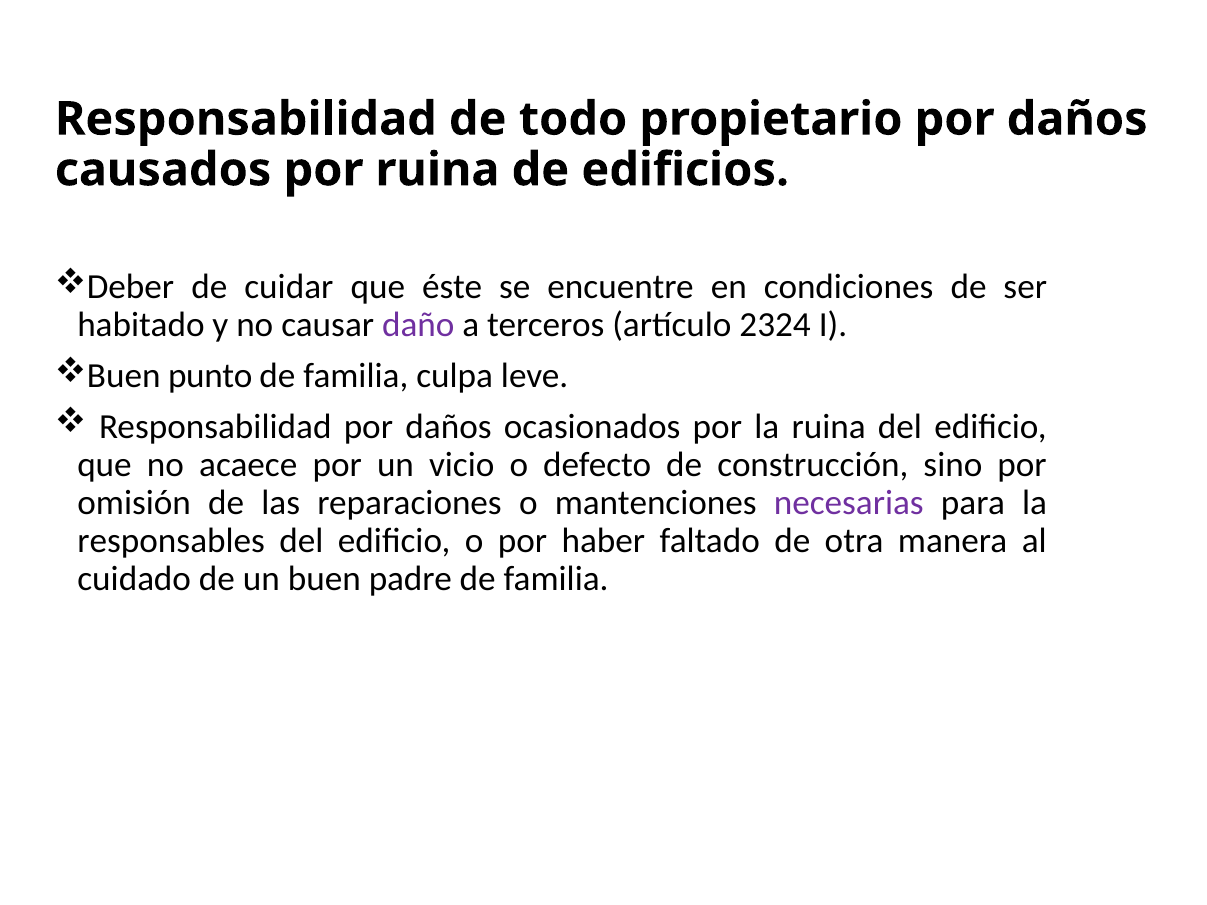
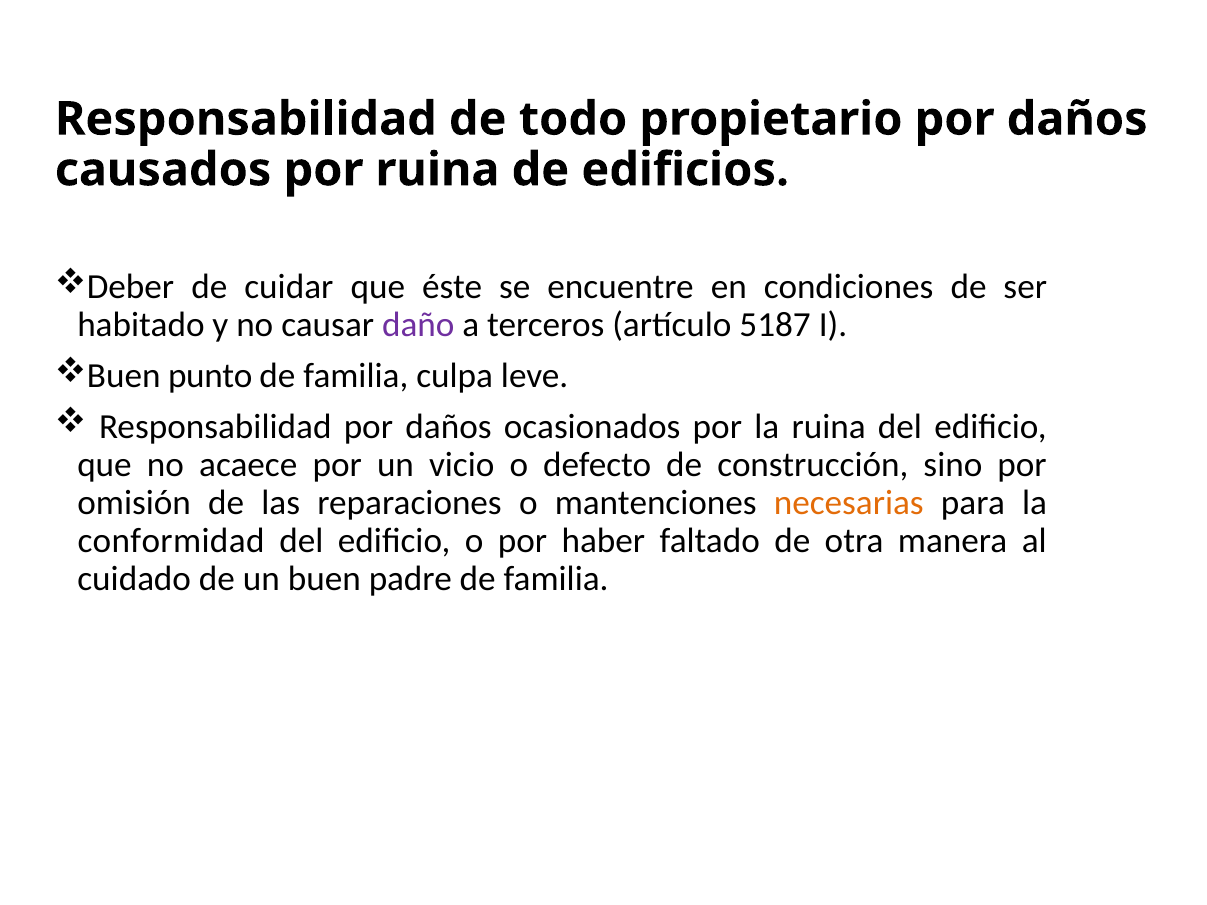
2324: 2324 -> 5187
necesarias colour: purple -> orange
responsables: responsables -> conformidad
